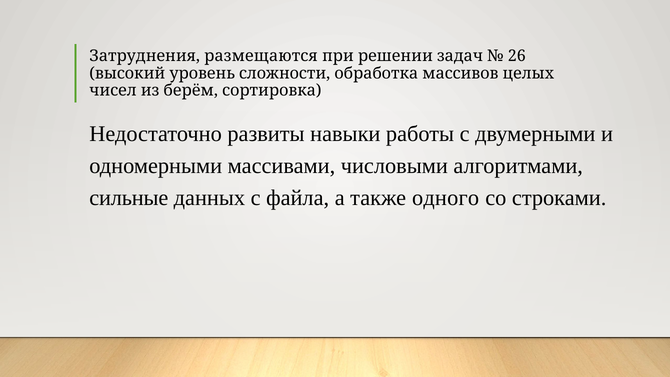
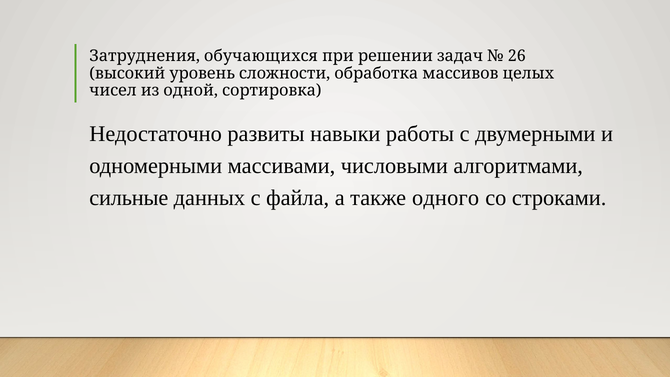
размещаются: размещаются -> обучающихся
берём: берём -> одной
